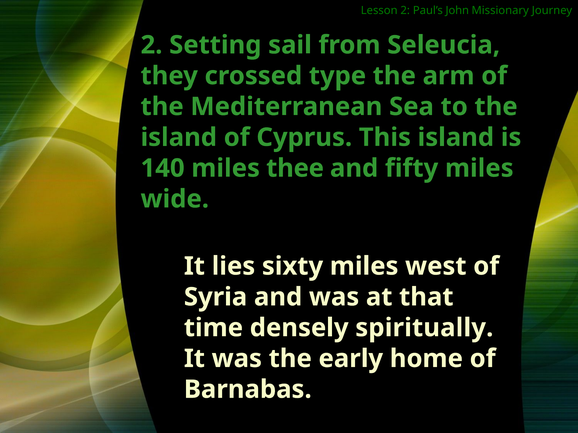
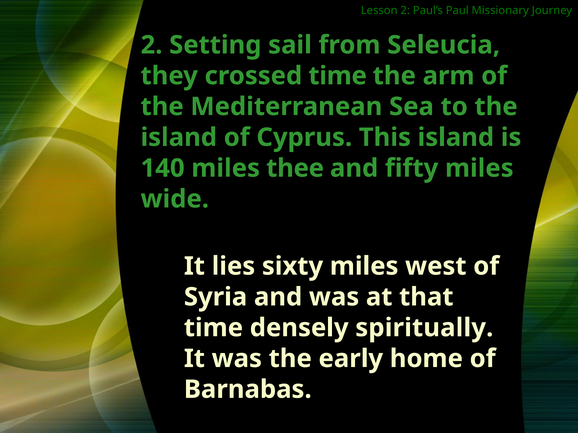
John: John -> Paul
crossed type: type -> time
